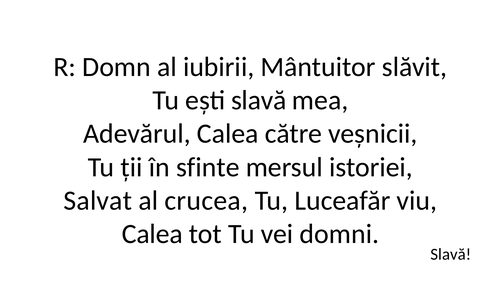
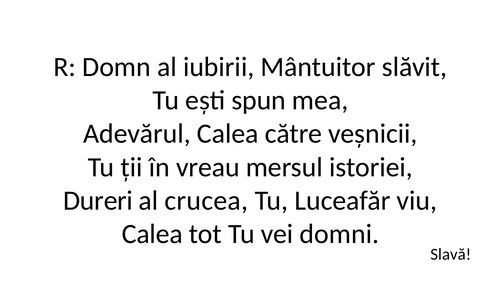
ești slavă: slavă -> spun
sfinte: sfinte -> vreau
Salvat: Salvat -> Dureri
